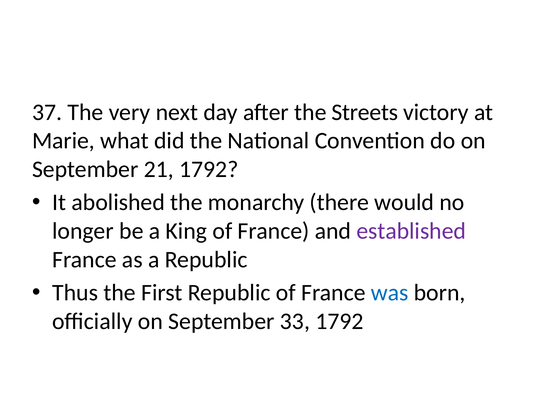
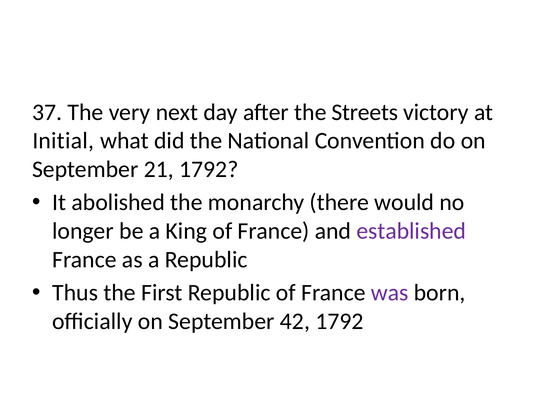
Marie: Marie -> Initial
was colour: blue -> purple
33: 33 -> 42
